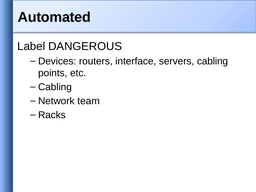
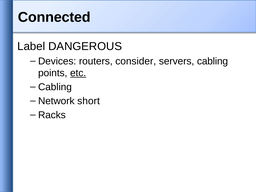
Automated: Automated -> Connected
interface: interface -> consider
etc underline: none -> present
team: team -> short
